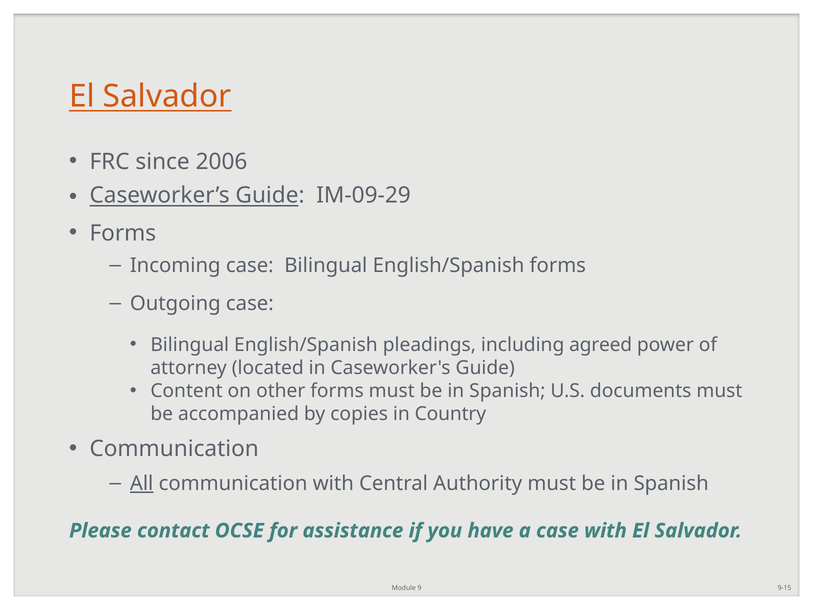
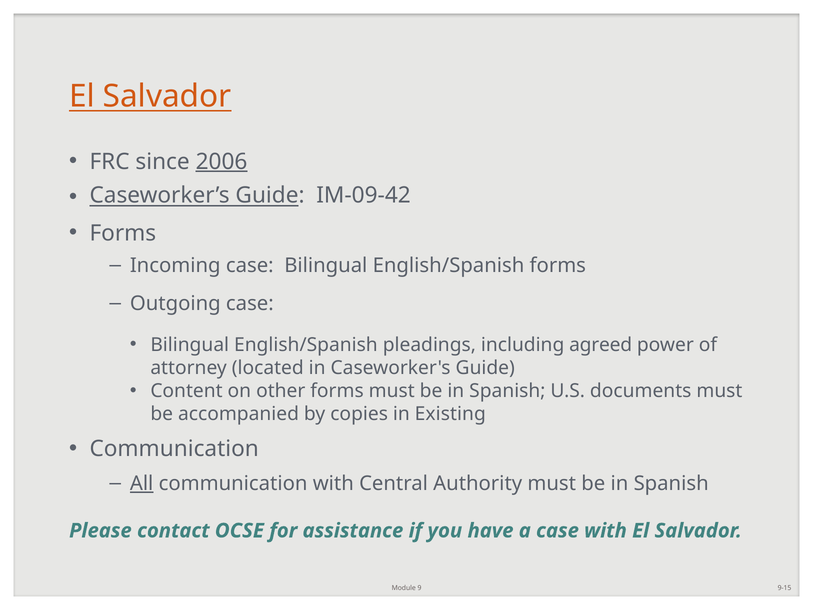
2006 underline: none -> present
IM-09-29: IM-09-29 -> IM-09-42
Country: Country -> Existing
